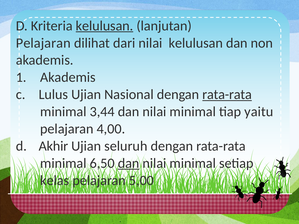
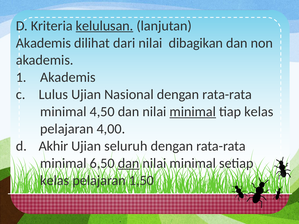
Pelajaran at (43, 43): Pelajaran -> Akademis
nilai kelulusan: kelulusan -> dibagikan
rata-rata at (227, 95) underline: present -> none
3,44: 3,44 -> 4,50
minimal at (193, 112) underline: none -> present
tiap yaitu: yaitu -> kelas
5,00: 5,00 -> 1,50
